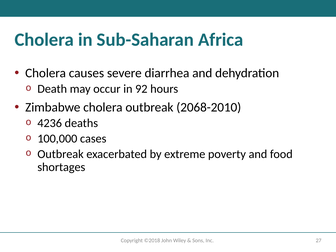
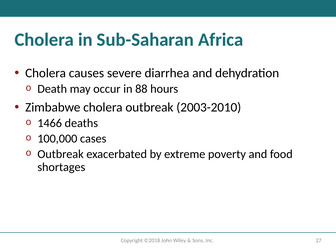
92: 92 -> 88
2068-2010: 2068-2010 -> 2003-2010
4236: 4236 -> 1466
